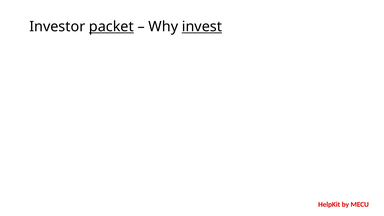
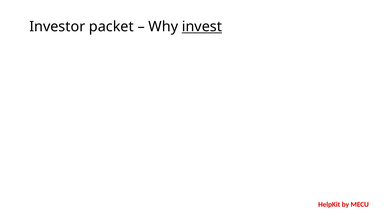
packet underline: present -> none
